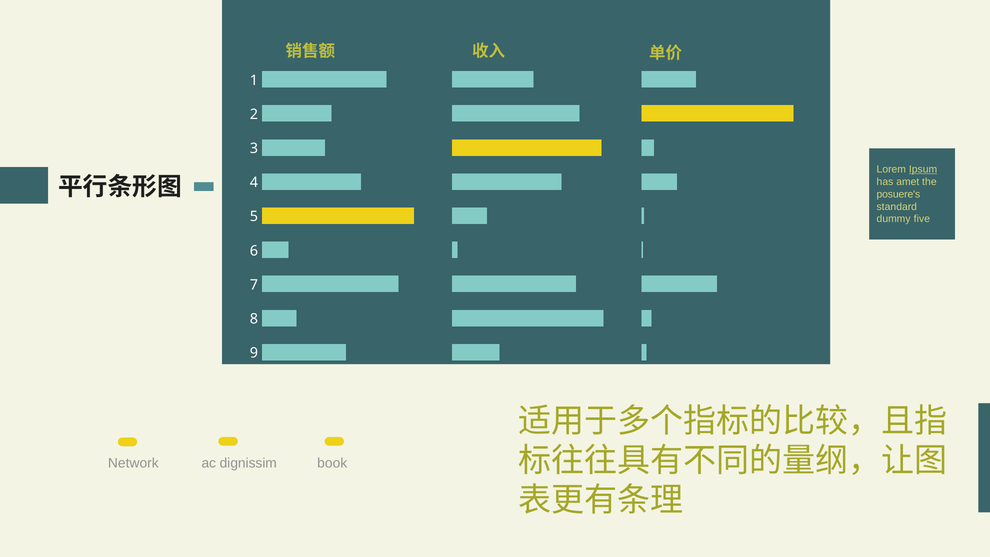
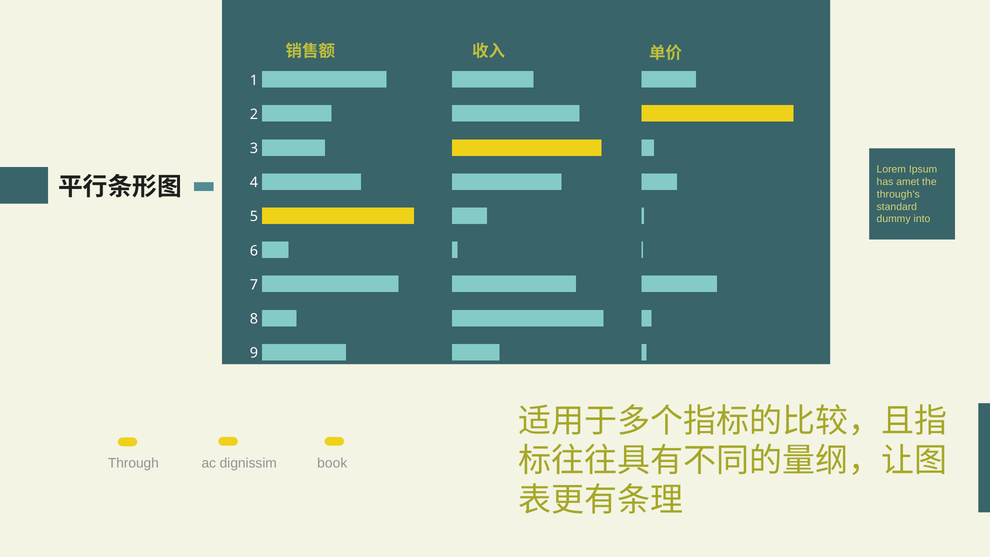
Ipsum underline: present -> none
posuere's: posuere's -> through's
five: five -> into
Network: Network -> Through
